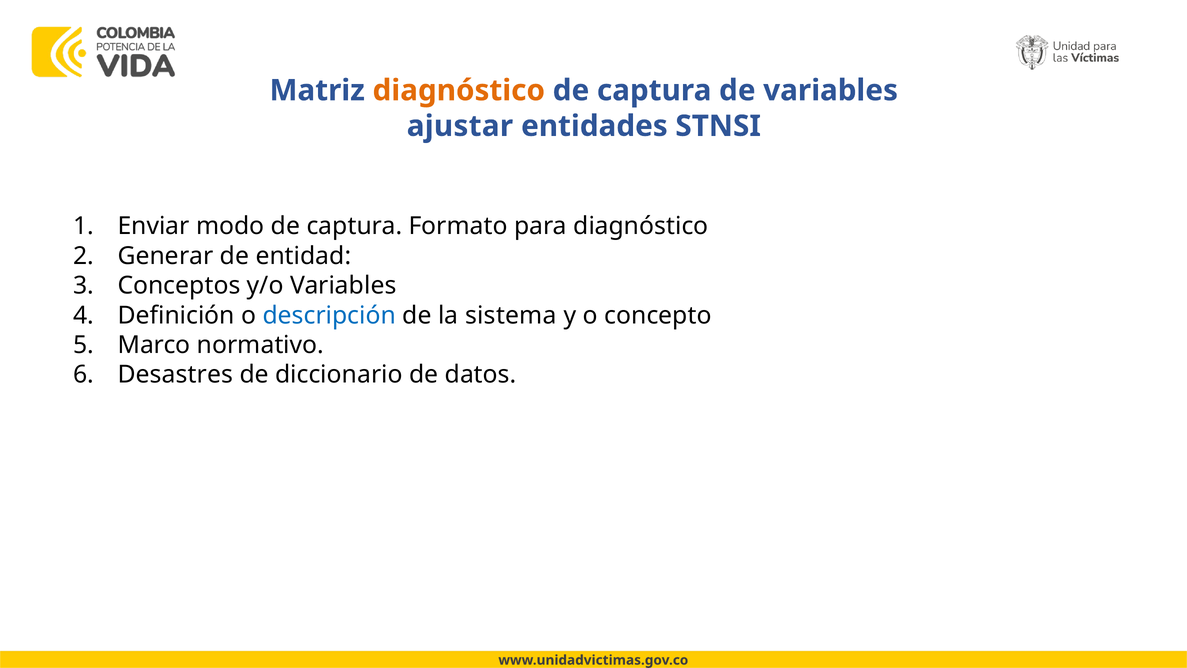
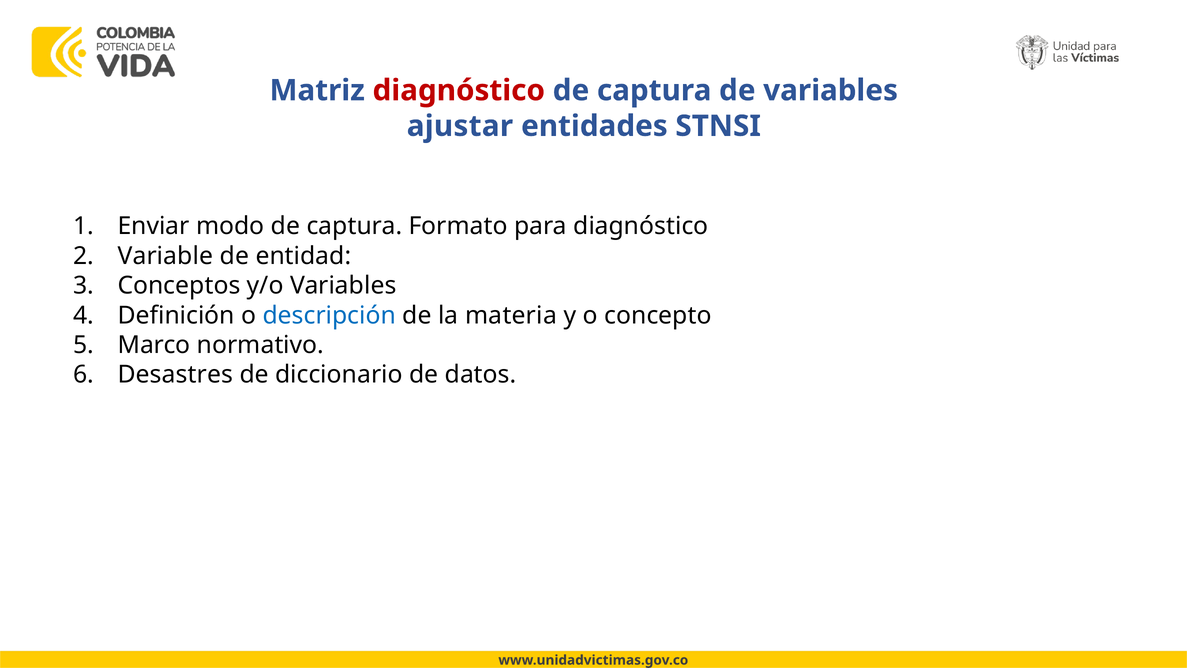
diagnóstico at (459, 90) colour: orange -> red
Generar: Generar -> Variable
sistema: sistema -> materia
